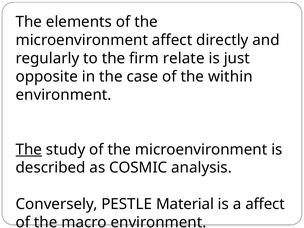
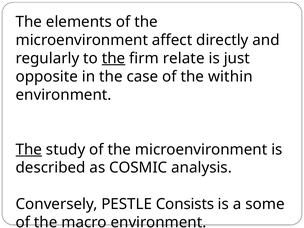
the at (114, 58) underline: none -> present
Material: Material -> Consists
a affect: affect -> some
